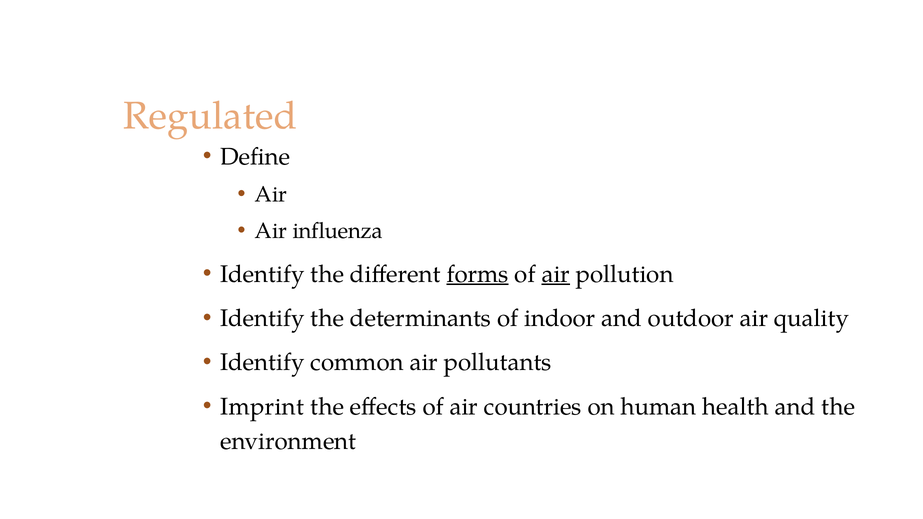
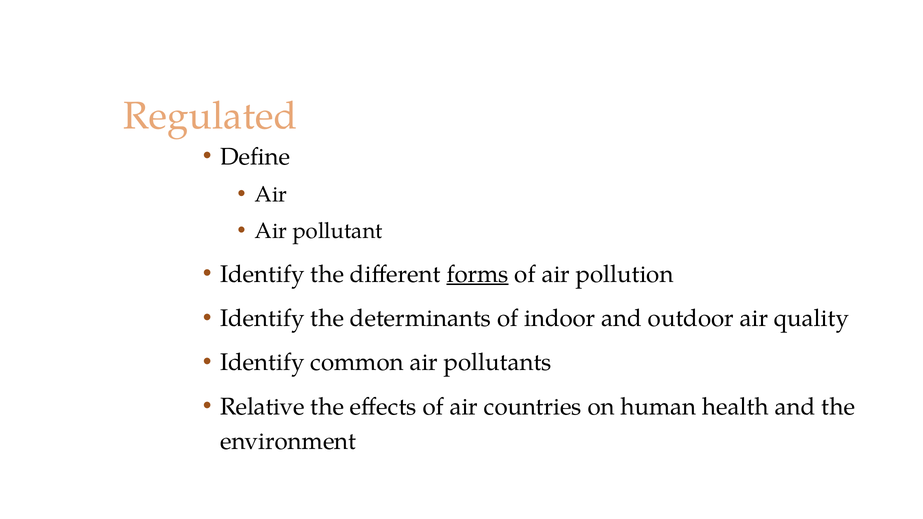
influenza: influenza -> pollutant
air at (556, 274) underline: present -> none
Imprint: Imprint -> Relative
